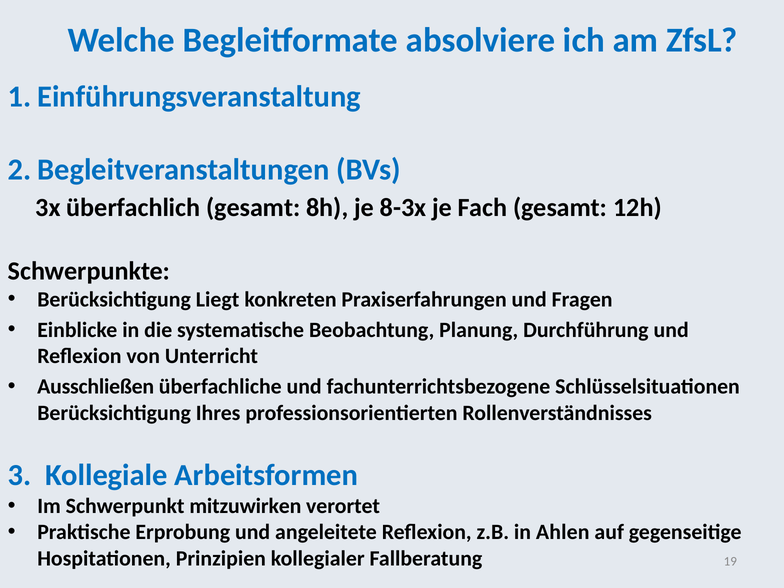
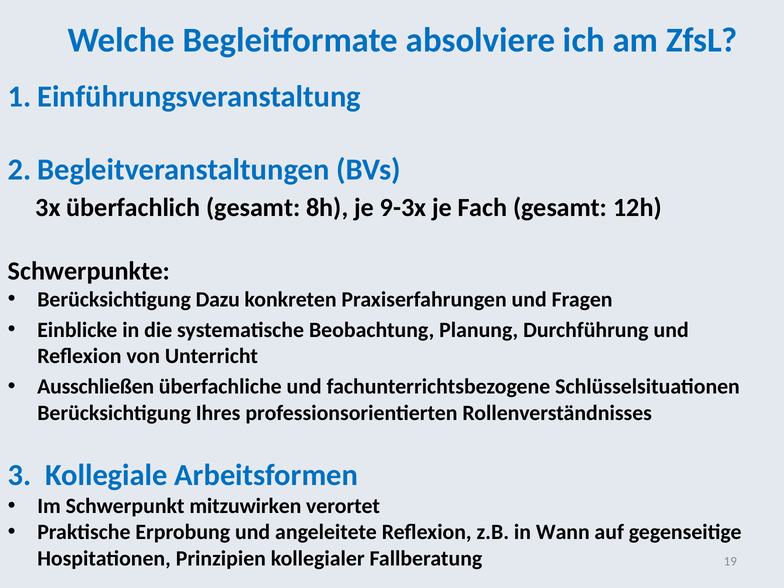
8-3x: 8-3x -> 9-3x
Liegt: Liegt -> Dazu
Ahlen: Ahlen -> Wann
